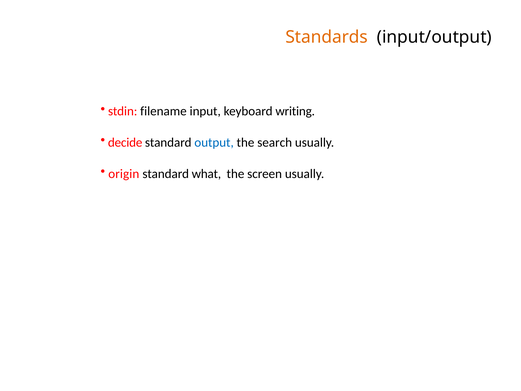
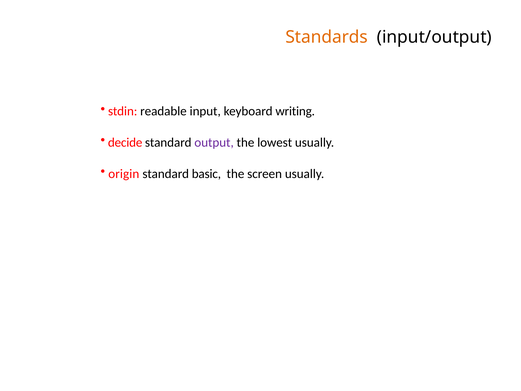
filename: filename -> readable
output colour: blue -> purple
search: search -> lowest
what: what -> basic
